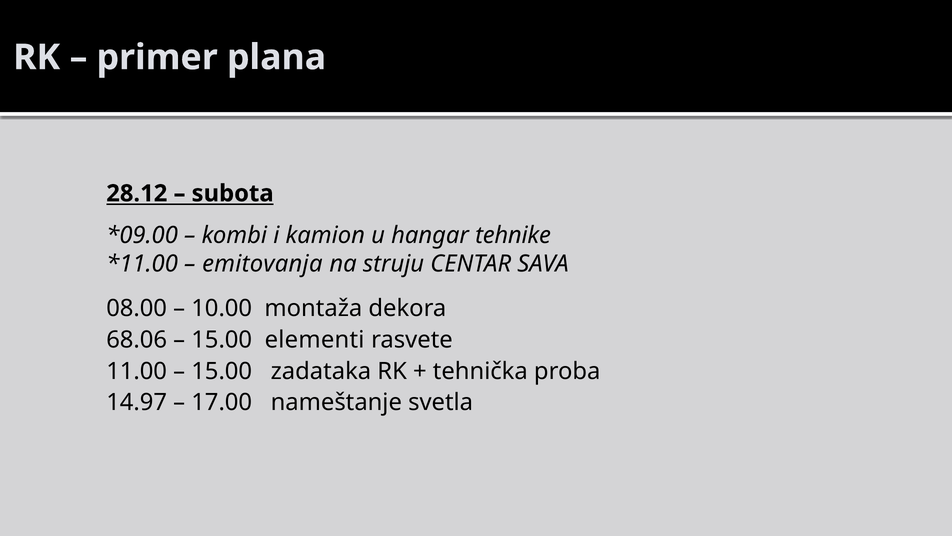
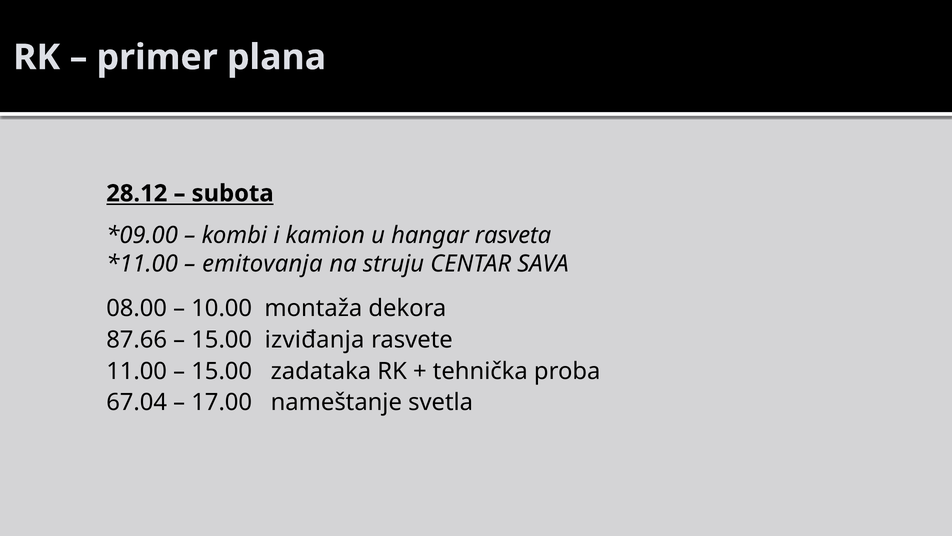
tehnike: tehnike -> rasveta
68.06: 68.06 -> 87.66
elementi: elementi -> izviđanja
14.97: 14.97 -> 67.04
